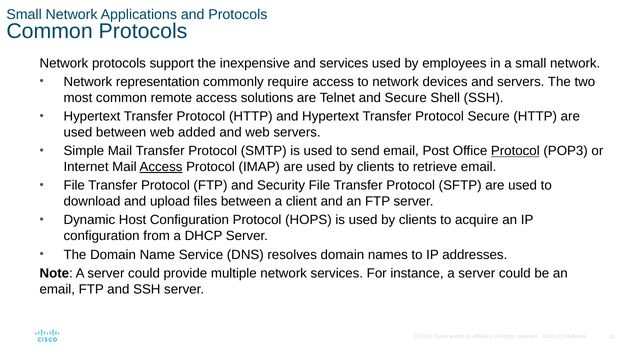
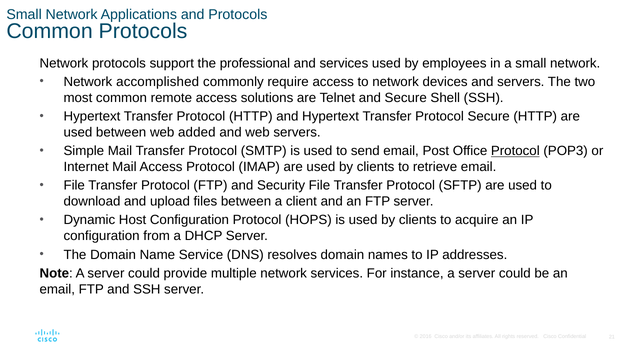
inexpensive: inexpensive -> professional
representation: representation -> accomplished
Access at (161, 167) underline: present -> none
